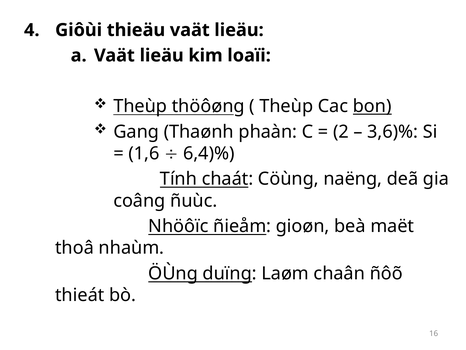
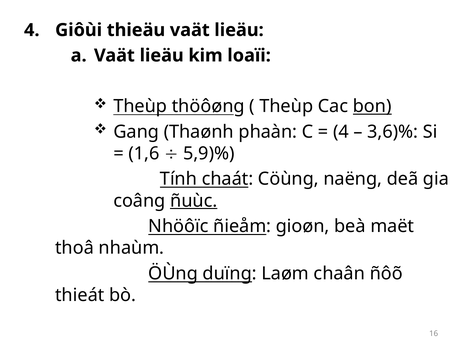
2 at (341, 132): 2 -> 4
6,4)%: 6,4)% -> 5,9)%
ñuùc underline: none -> present
